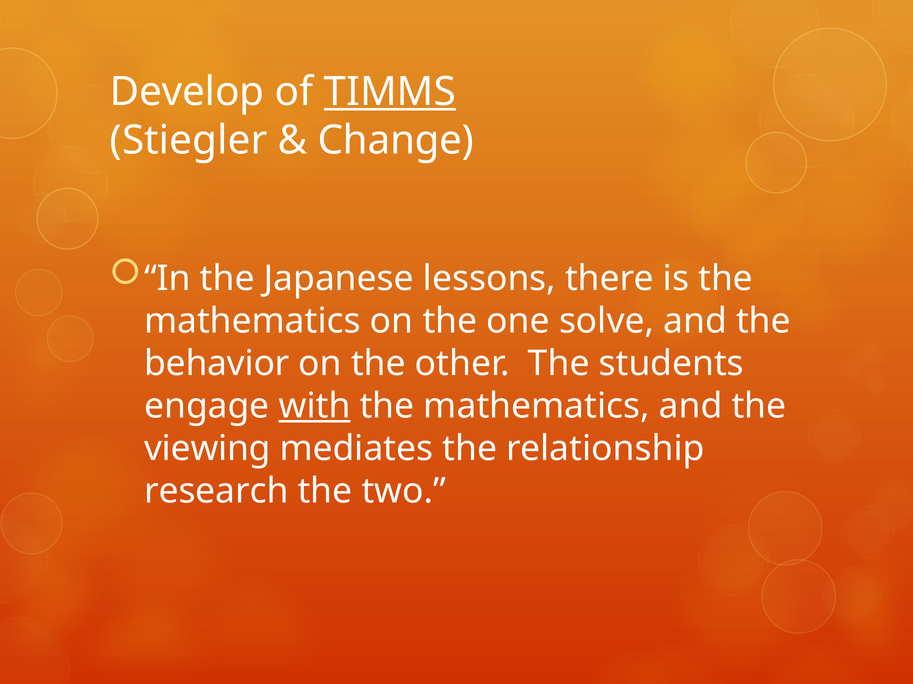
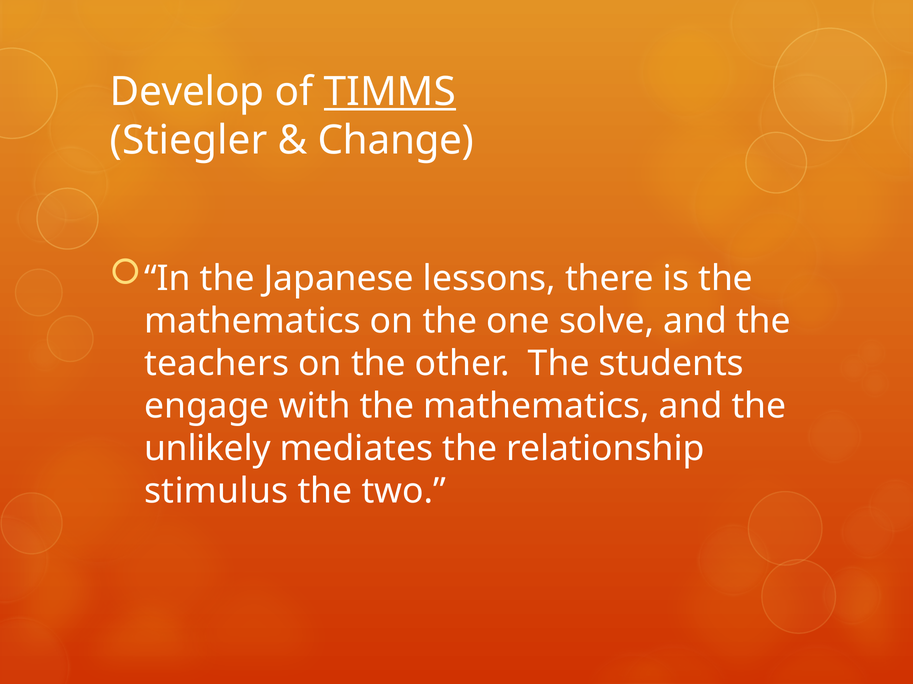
behavior: behavior -> teachers
with underline: present -> none
viewing: viewing -> unlikely
research: research -> stimulus
